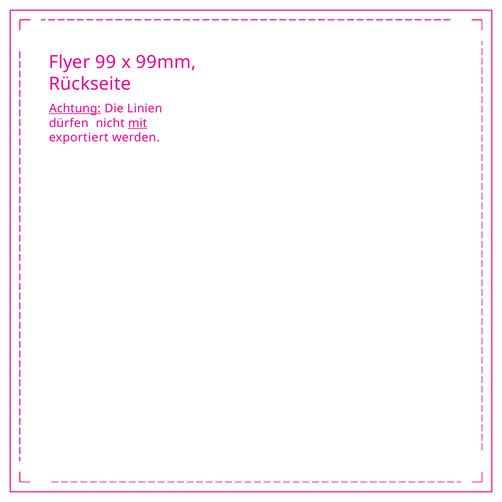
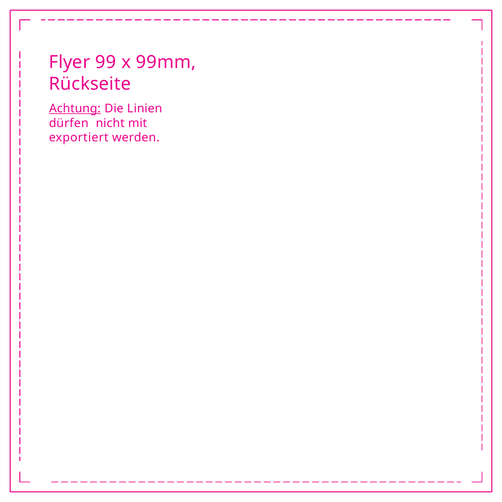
mit underline: present -> none
